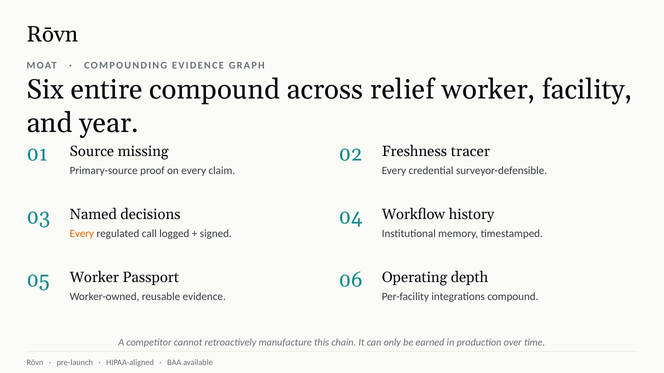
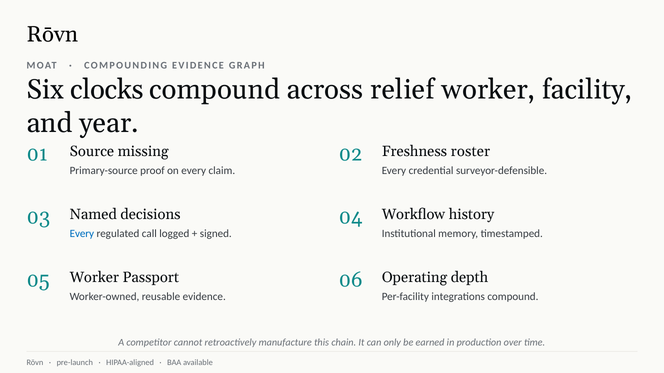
entire: entire -> clocks
tracer: tracer -> roster
Every at (82, 234) colour: orange -> blue
